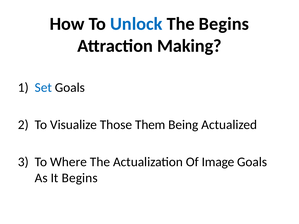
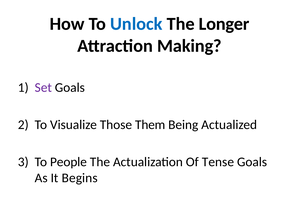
The Begins: Begins -> Longer
Set colour: blue -> purple
Where: Where -> People
Image: Image -> Tense
